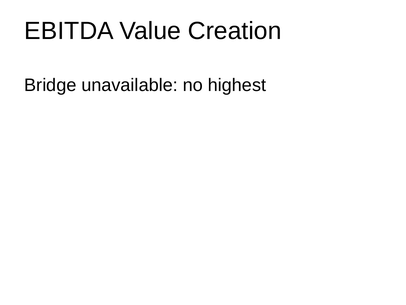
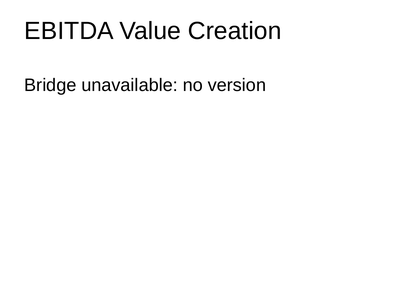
highest: highest -> version
